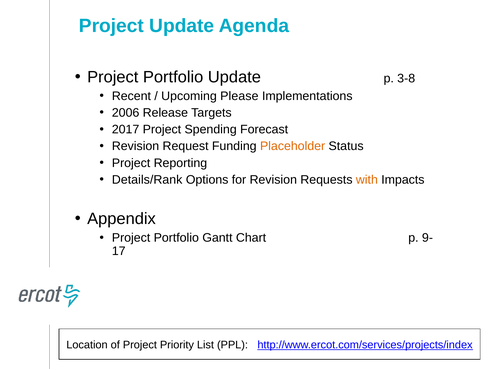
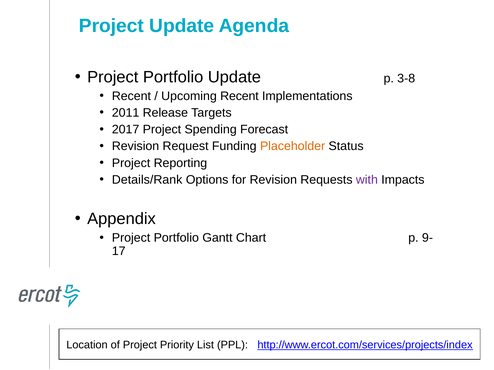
Upcoming Please: Please -> Recent
2006: 2006 -> 2011
with colour: orange -> purple
